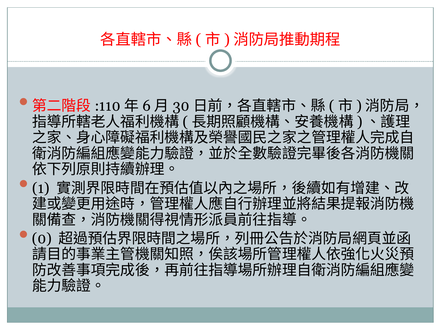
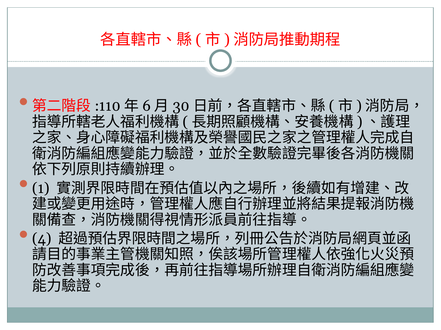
0: 0 -> 4
